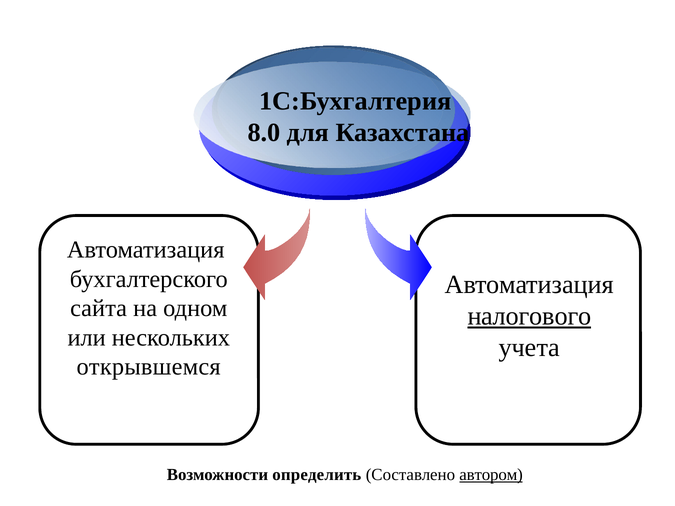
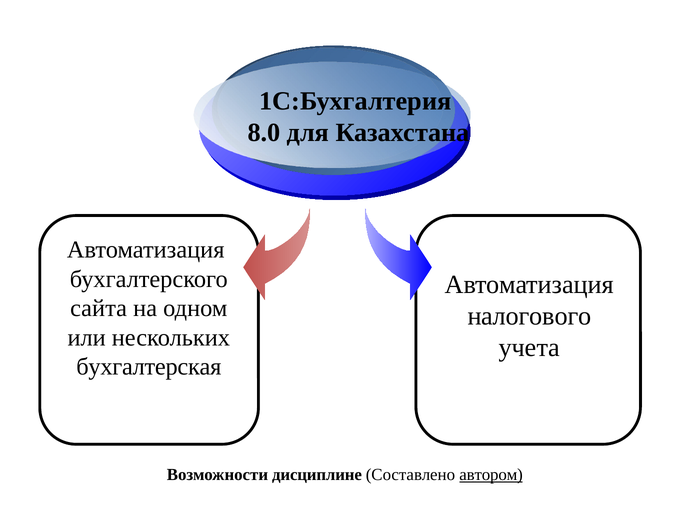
налогового underline: present -> none
открывшемся: открывшемся -> бухгалтерская
определить: определить -> дисциплине
